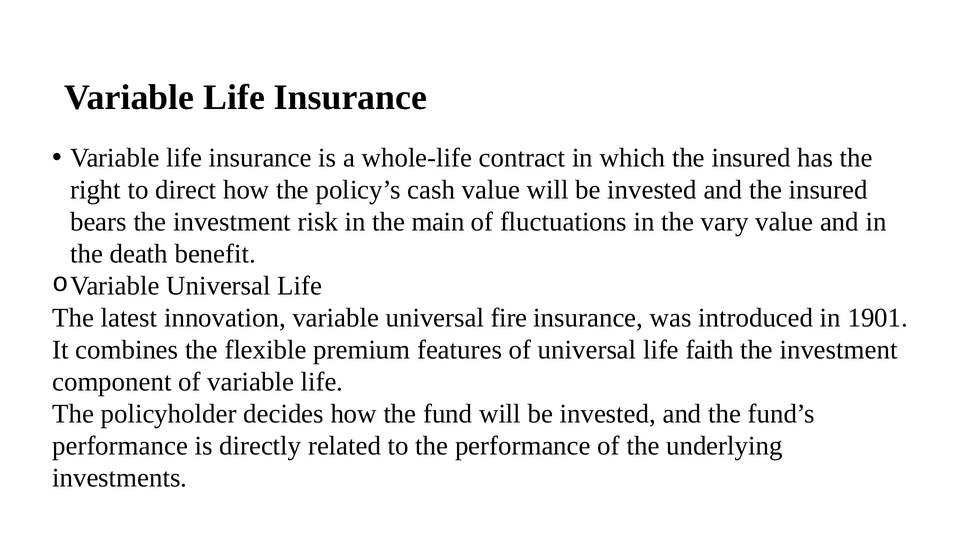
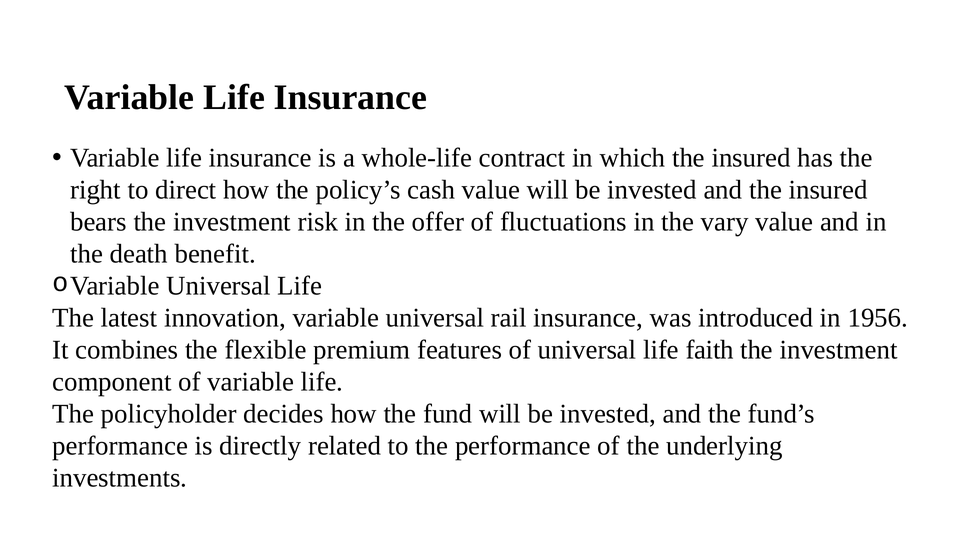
main: main -> offer
fire: fire -> rail
1901: 1901 -> 1956
